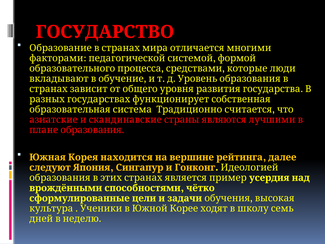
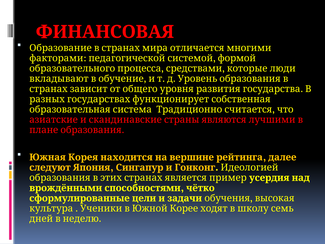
ГОСУДАРСТВО: ГОСУДАРСТВО -> ФИНАНСОВАЯ
